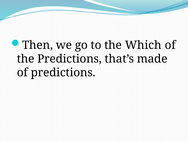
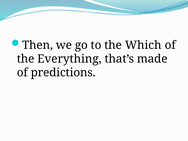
the Predictions: Predictions -> Everything
